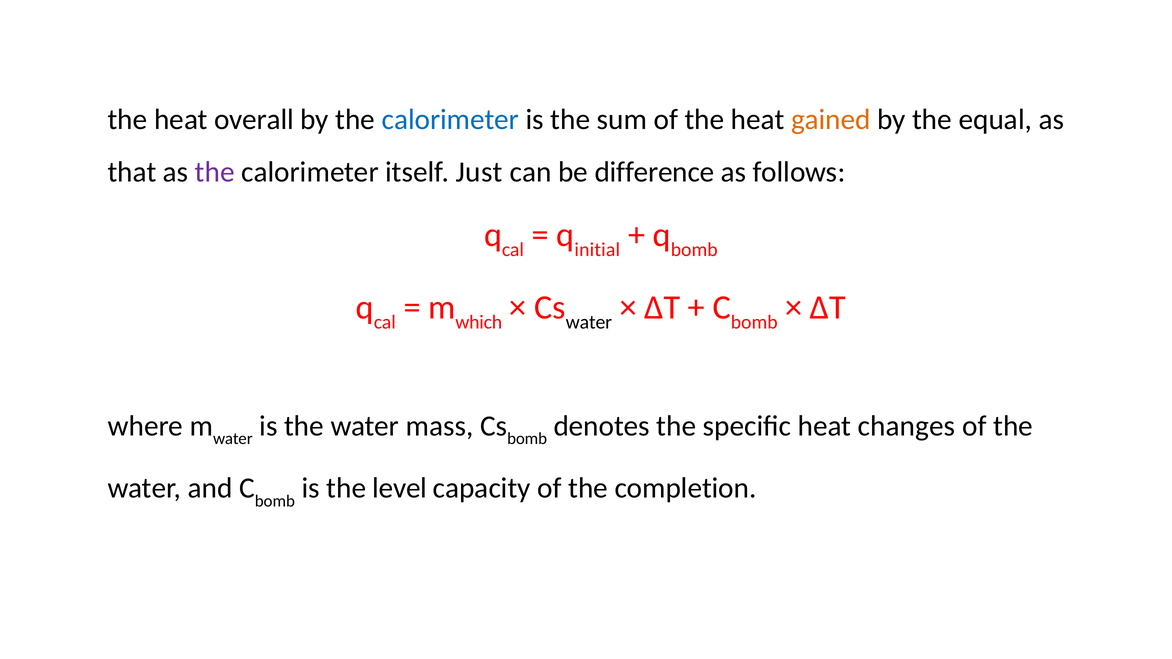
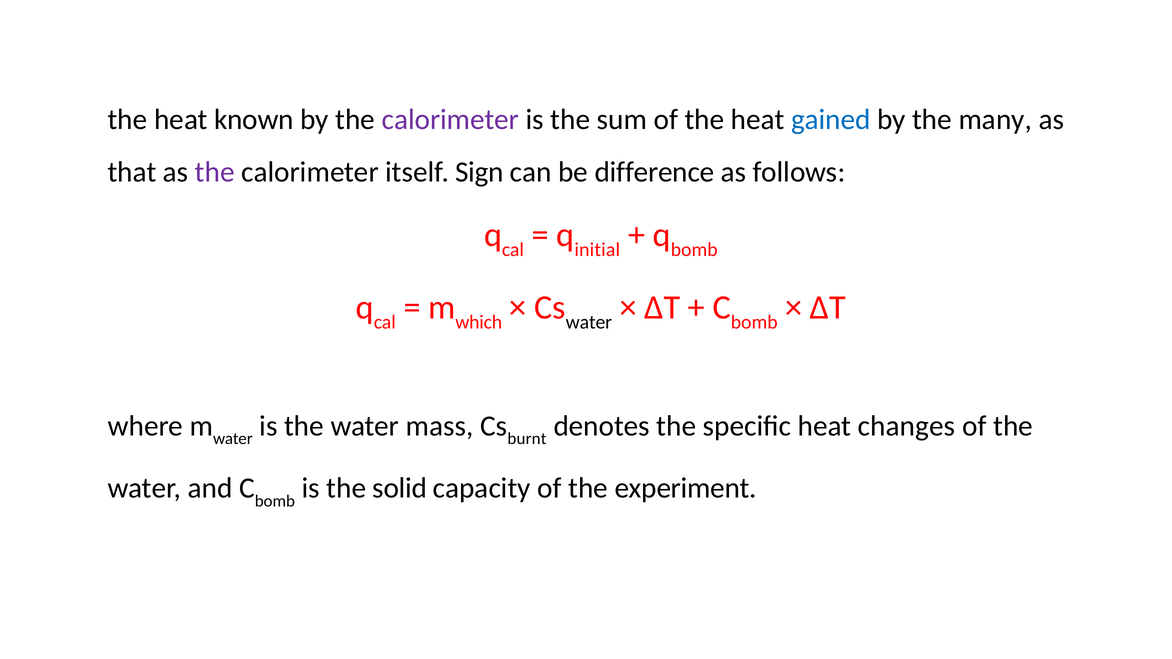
overall: overall -> known
calorimeter at (450, 120) colour: blue -> purple
gained colour: orange -> blue
equal: equal -> many
Just: Just -> Sign
bomb at (527, 439): bomb -> burnt
level: level -> solid
completion: completion -> experiment
